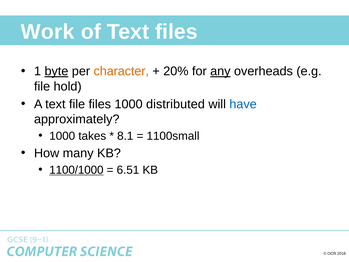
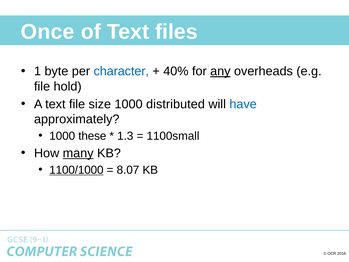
Work: Work -> Once
byte underline: present -> none
character colour: orange -> blue
20%: 20% -> 40%
file files: files -> size
takes: takes -> these
8.1: 8.1 -> 1.3
many underline: none -> present
6.51: 6.51 -> 8.07
